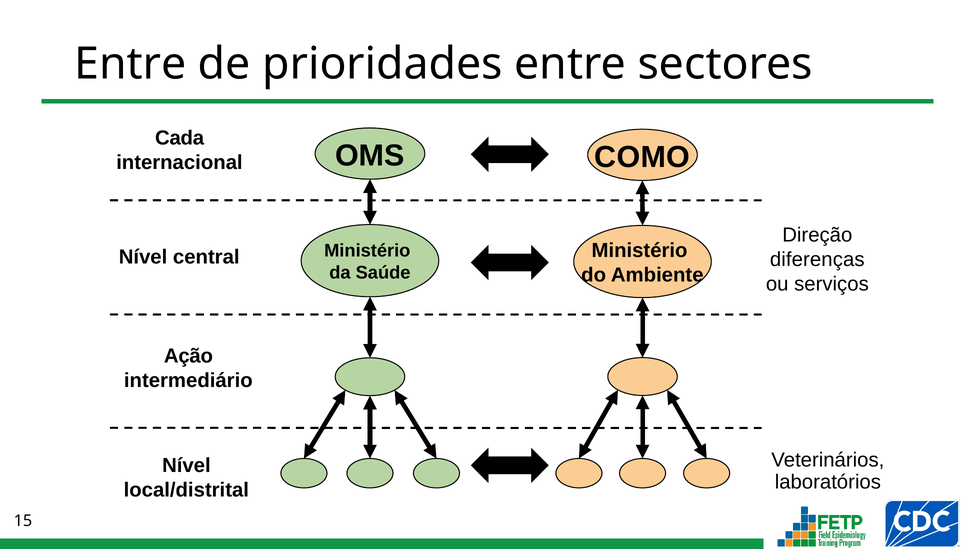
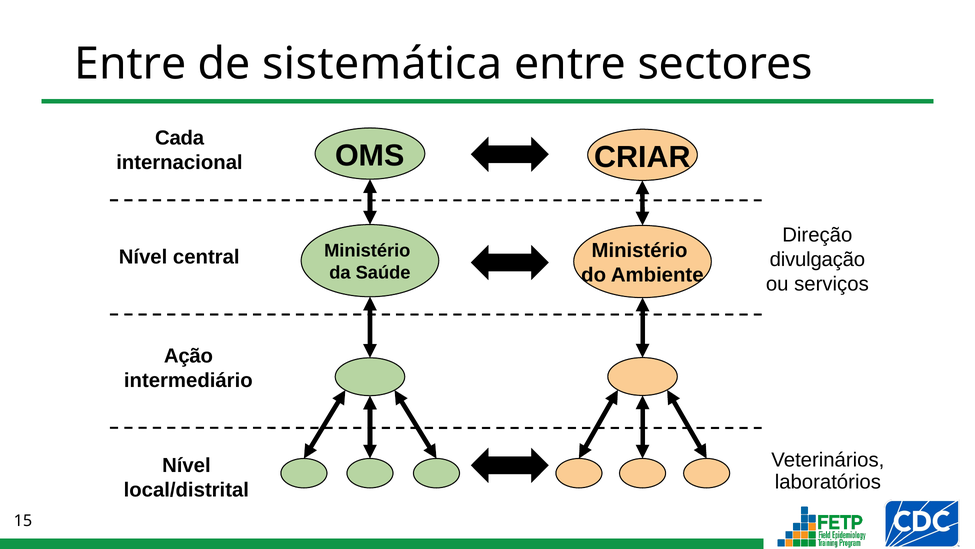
prioridades: prioridades -> sistemática
COMO: COMO -> CRIAR
diferenças: diferenças -> divulgação
